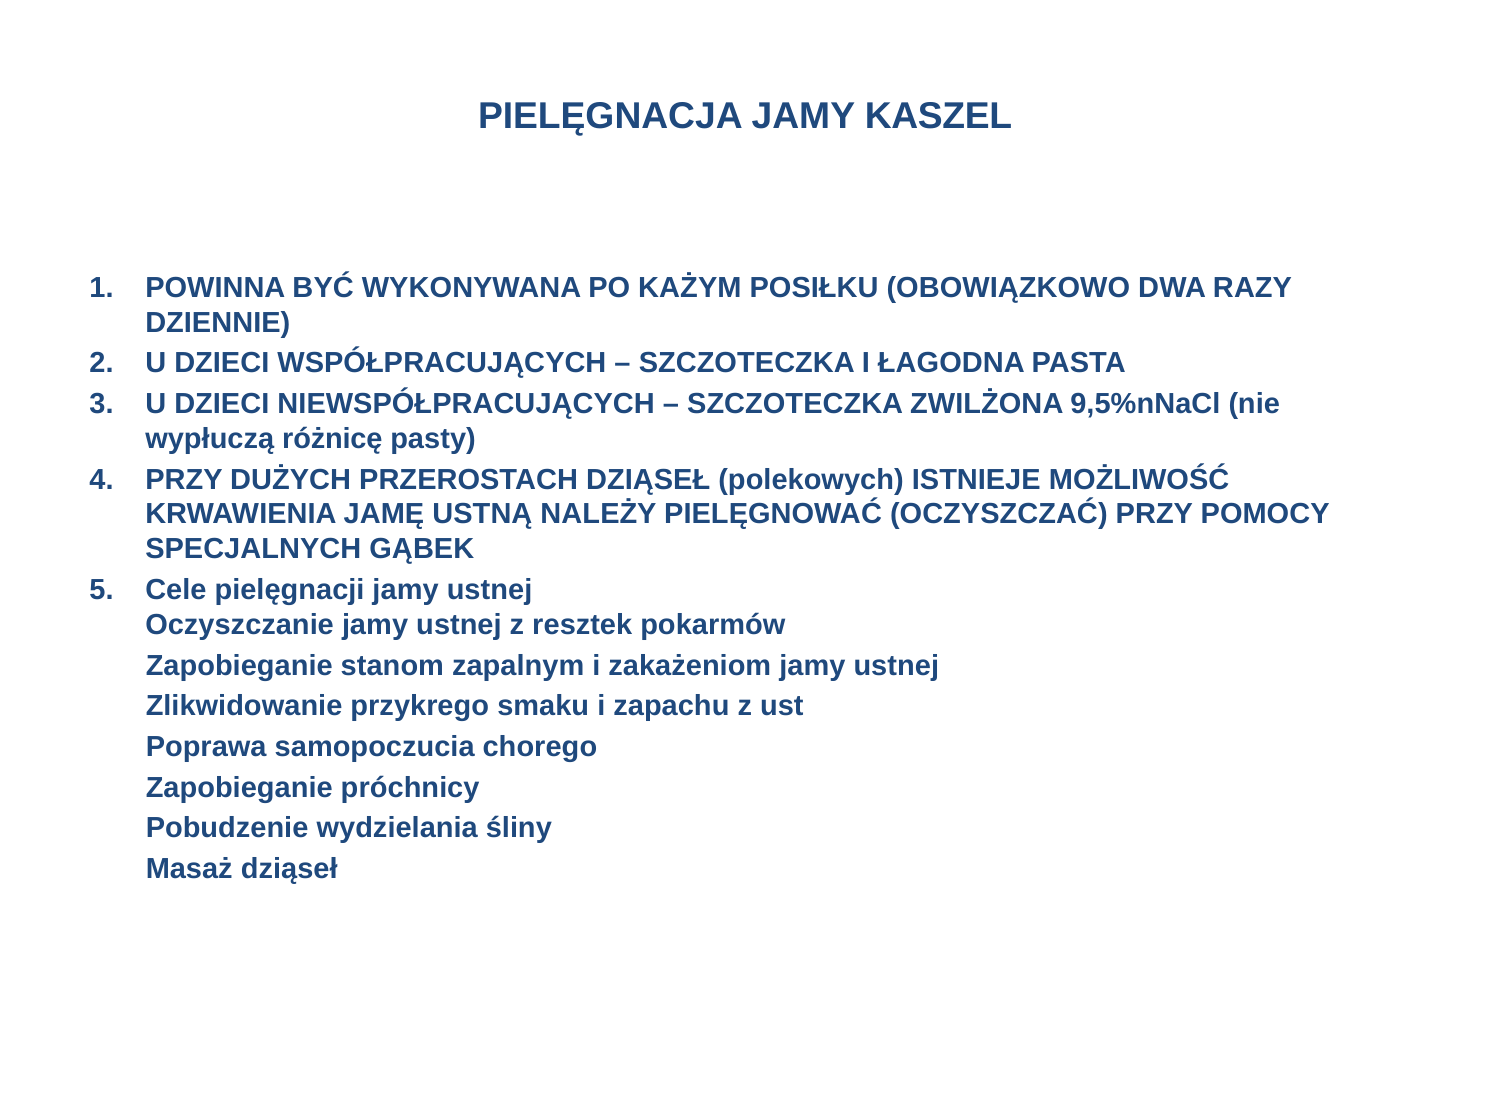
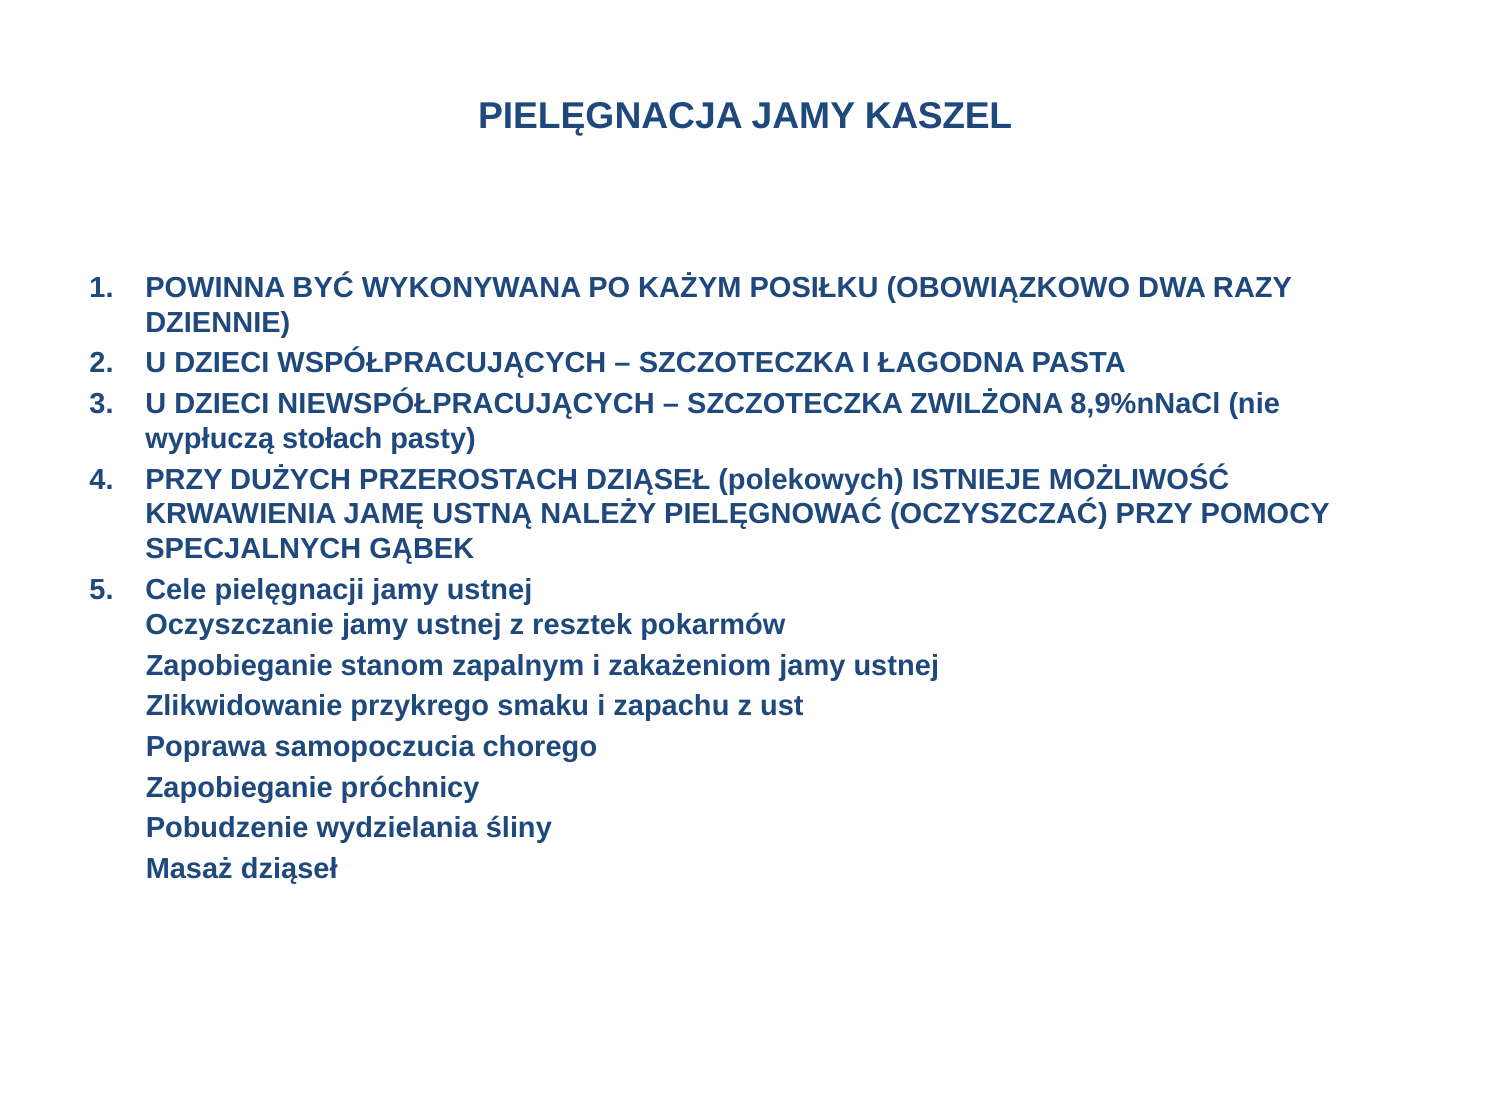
9,5%nNaCl: 9,5%nNaCl -> 8,9%nNaCl
różnicę: różnicę -> stołach
